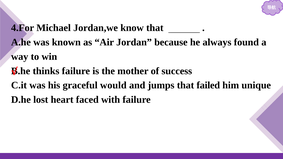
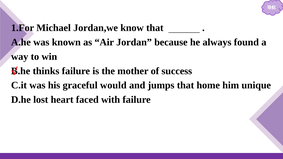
4.For: 4.For -> 1.For
failed: failed -> home
